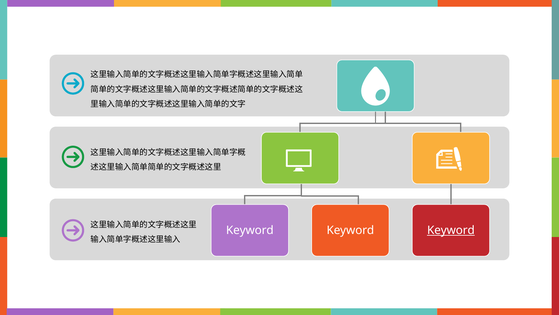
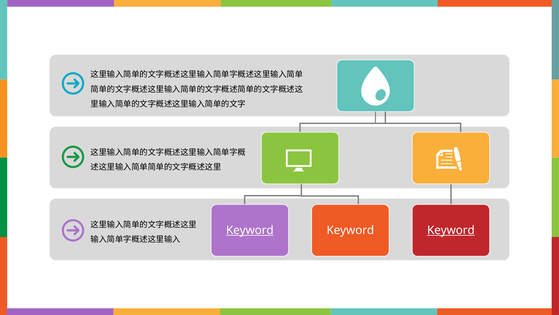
Keyword at (250, 230) underline: none -> present
